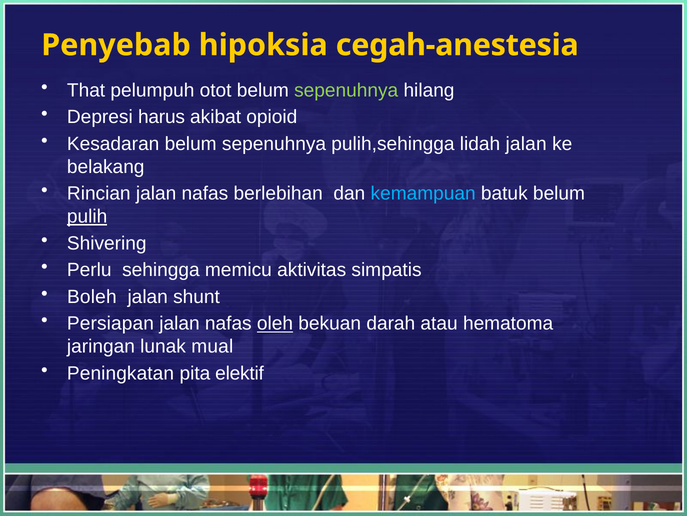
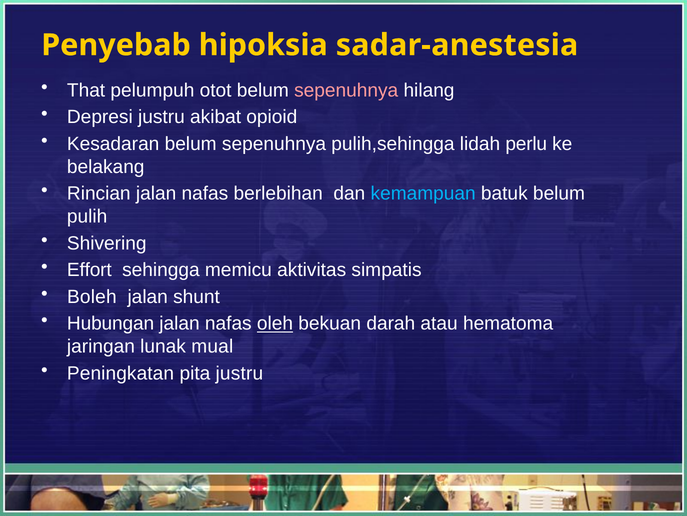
cegah-anestesia: cegah-anestesia -> sadar-anestesia
sepenuhnya at (346, 90) colour: light green -> pink
Depresi harus: harus -> justru
lidah jalan: jalan -> perlu
pulih underline: present -> none
Perlu: Perlu -> Effort
Persiapan: Persiapan -> Hubungan
pita elektif: elektif -> justru
